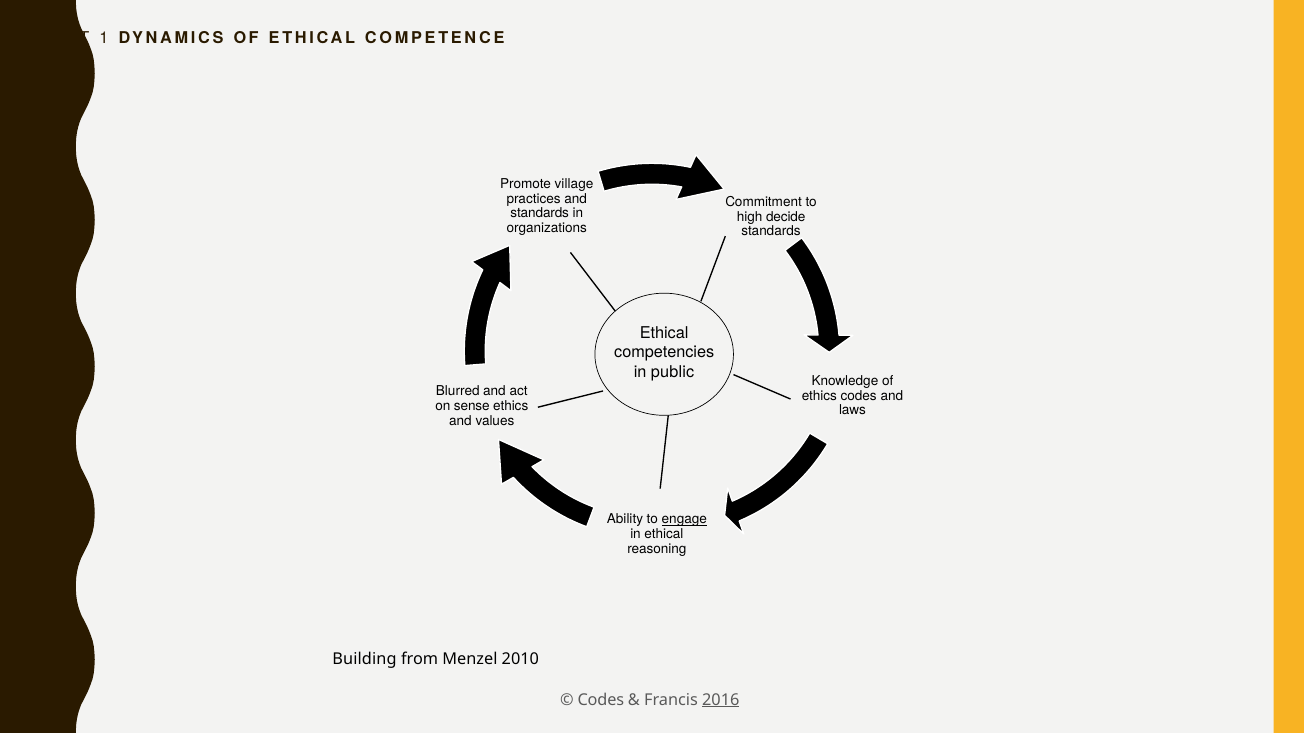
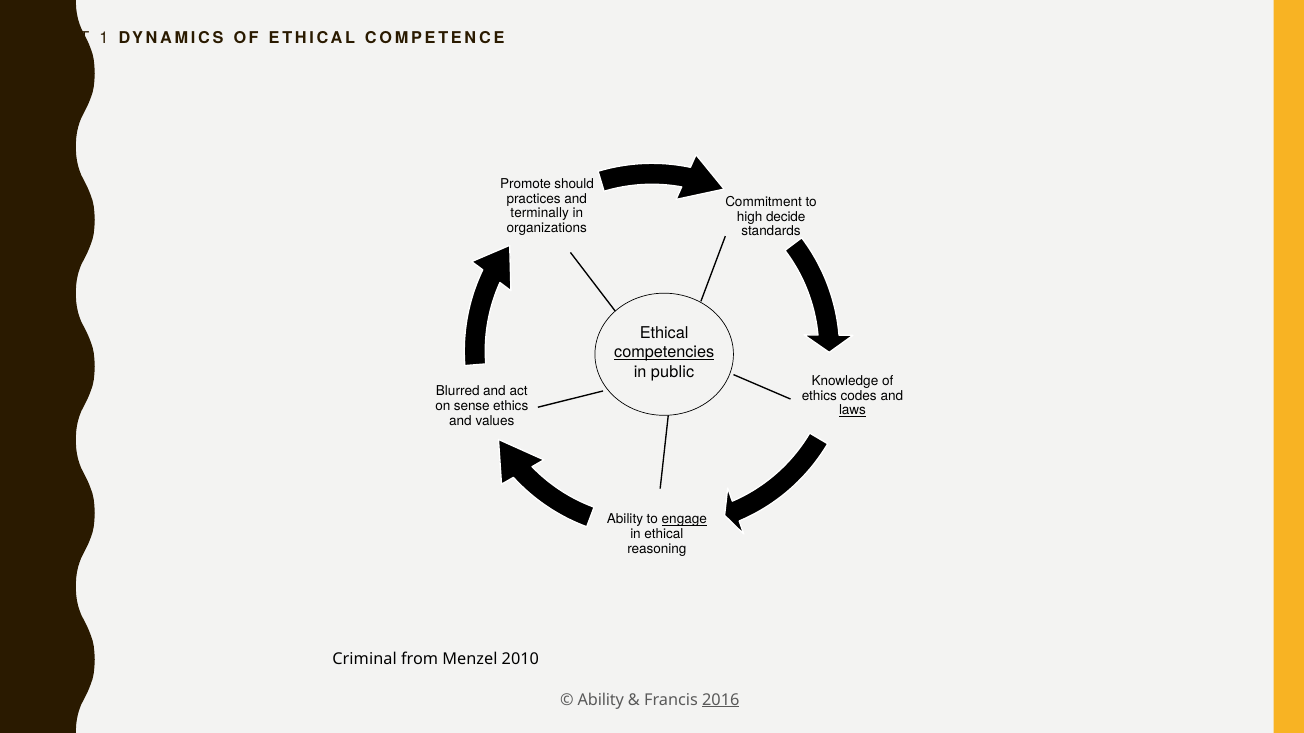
village: village -> should
standards at (540, 214): standards -> terminally
competencies underline: none -> present
laws underline: none -> present
Building: Building -> Criminal
Codes at (601, 700): Codes -> Ability
